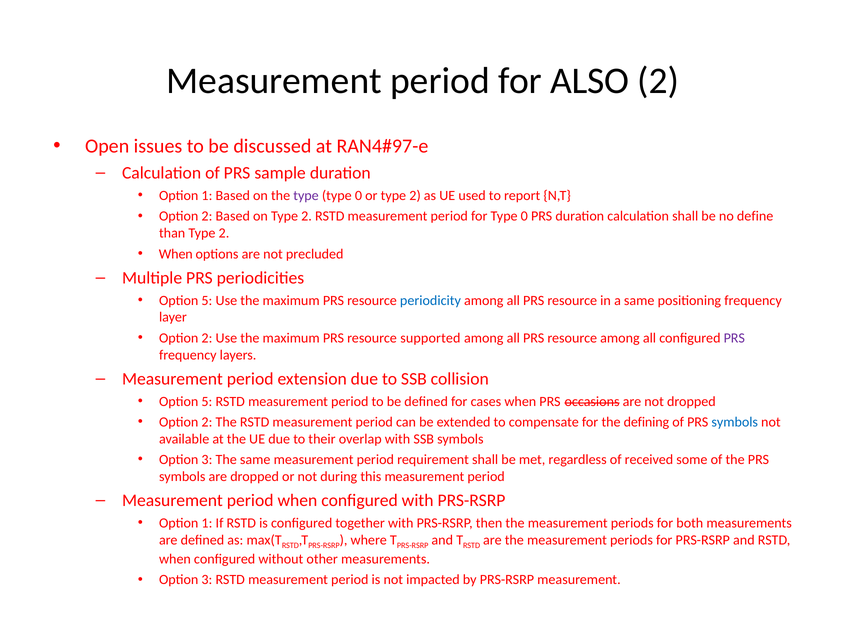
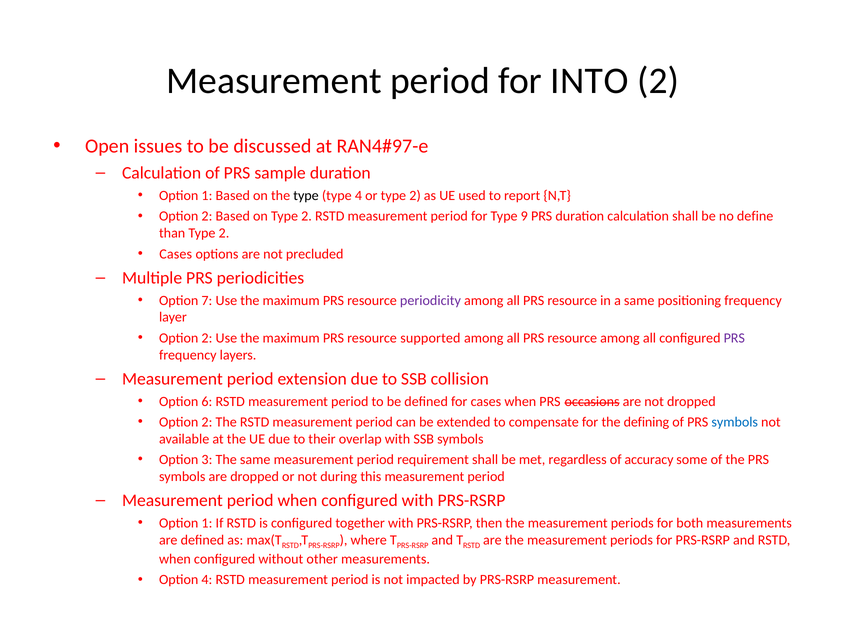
ALSO: ALSO -> INTO
type at (306, 196) colour: purple -> black
0 at (358, 196): 0 -> 4
for Type 0: 0 -> 9
When at (176, 254): When -> Cases
5 at (207, 301): 5 -> 7
periodicity colour: blue -> purple
5 at (207, 402): 5 -> 6
received: received -> accuracy
3 at (207, 580): 3 -> 4
